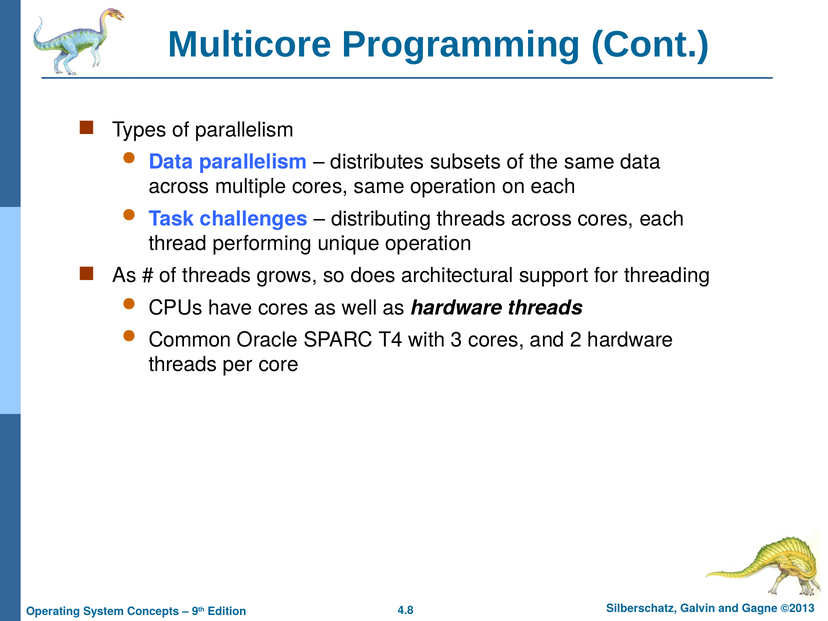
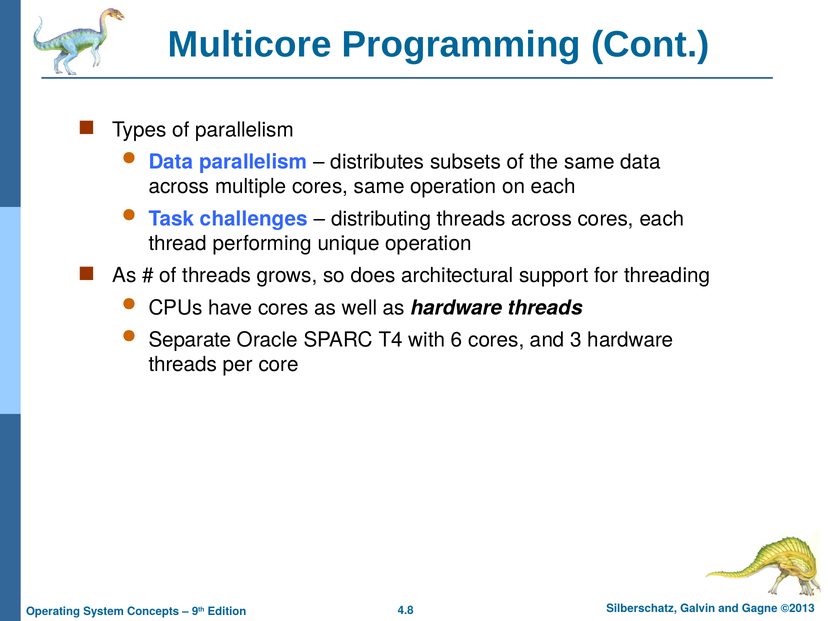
Common: Common -> Separate
3: 3 -> 6
2: 2 -> 3
